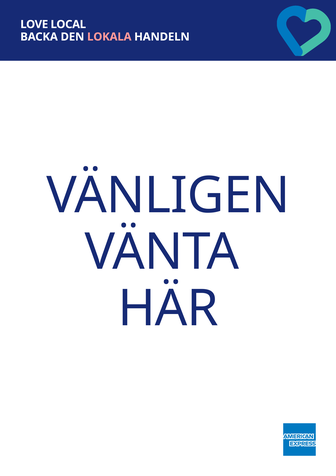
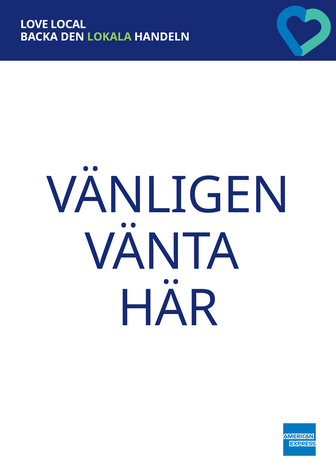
LOKALA colour: pink -> light green
